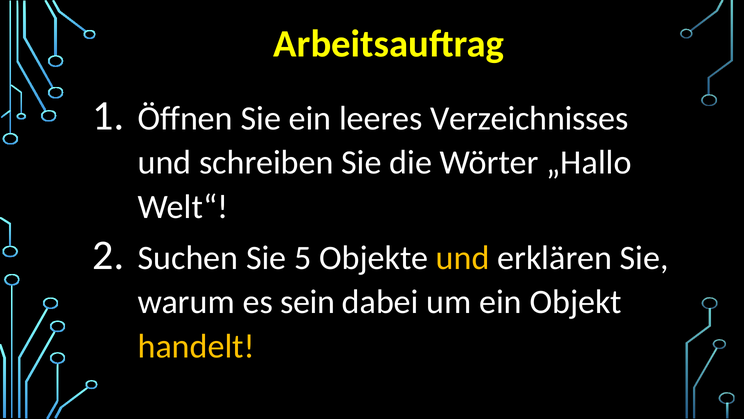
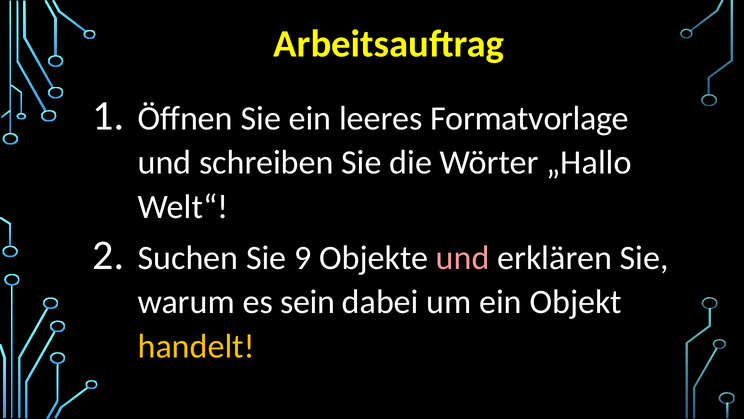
Verzeichnisses: Verzeichnisses -> Formatvorlage
5: 5 -> 9
und at (463, 258) colour: yellow -> pink
